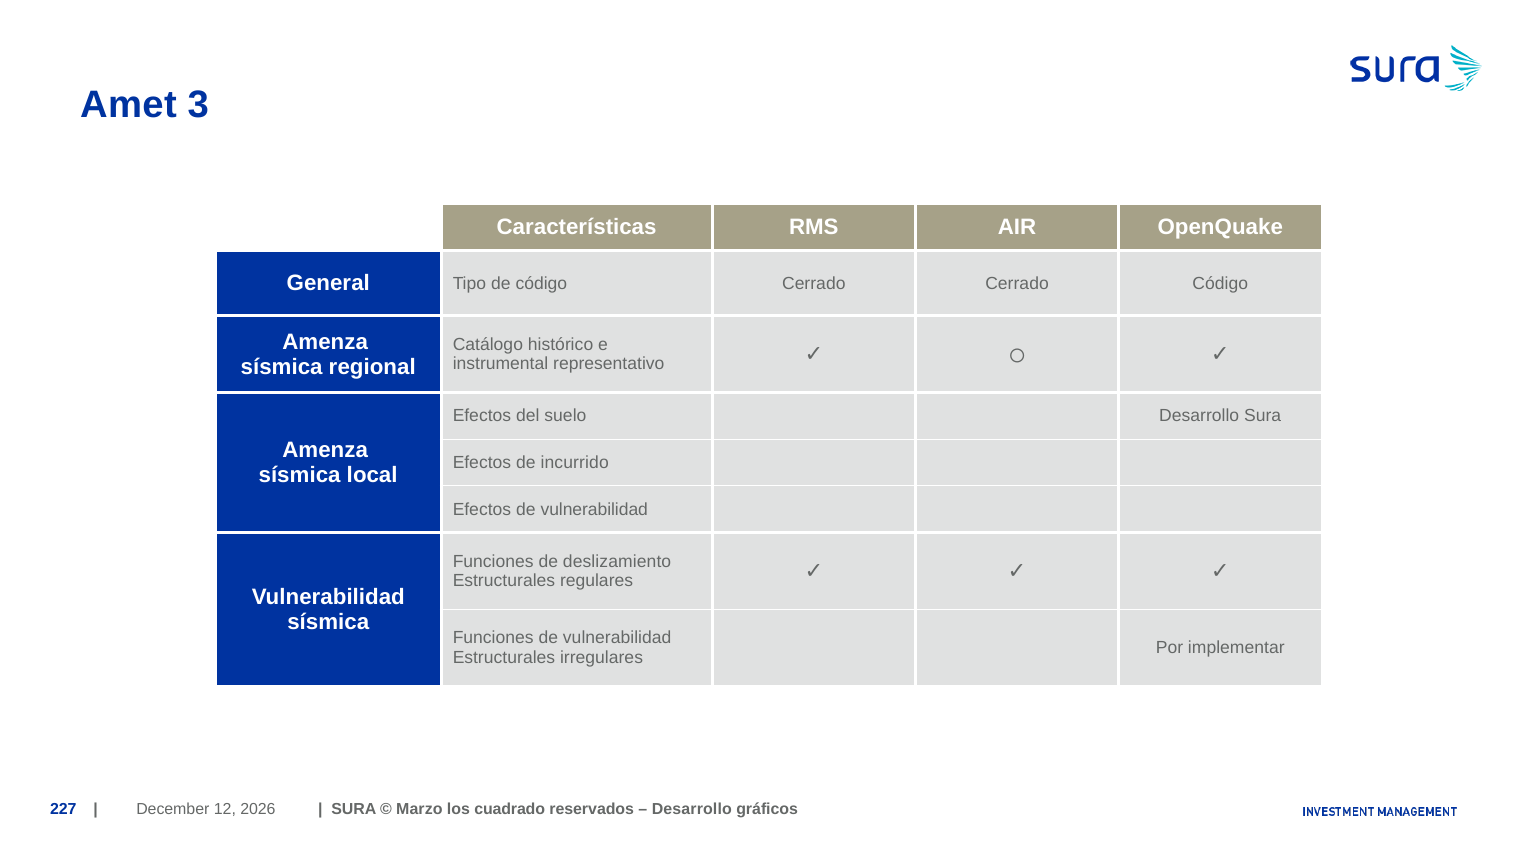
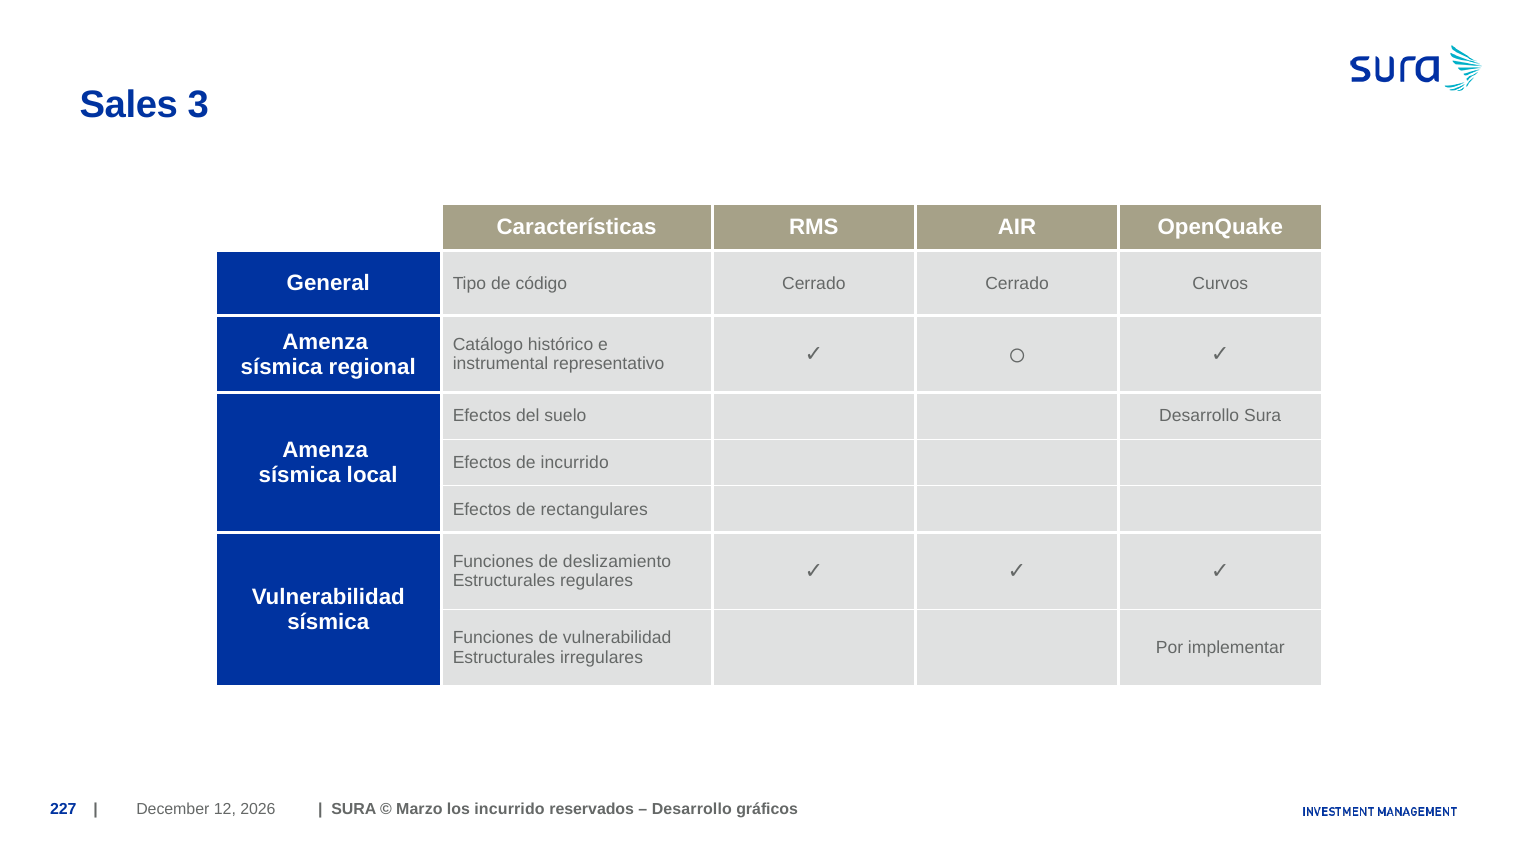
Amet: Amet -> Sales
Cerrado Código: Código -> Curvos
Efectos de vulnerabilidad: vulnerabilidad -> rectangulares
los cuadrado: cuadrado -> incurrido
